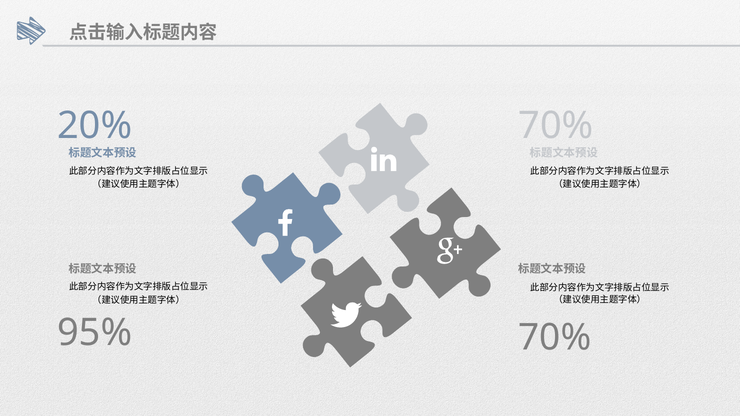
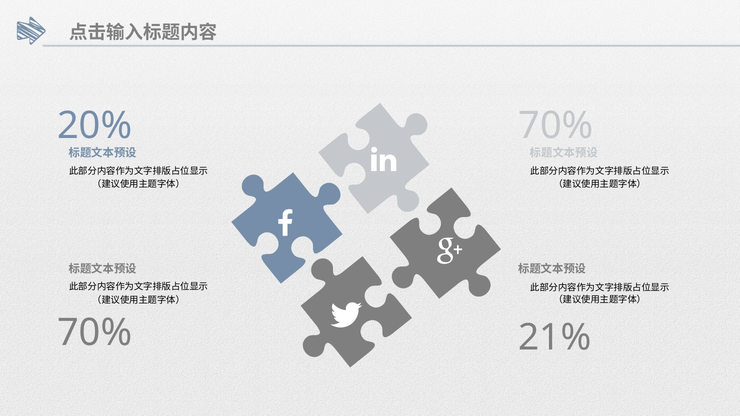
95% at (95, 333): 95% -> 70%
70% at (555, 338): 70% -> 21%
